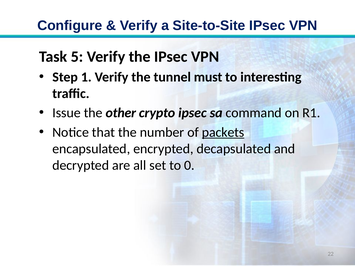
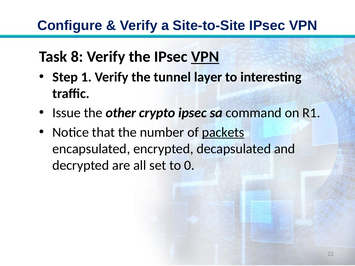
5: 5 -> 8
VPN at (205, 57) underline: none -> present
must: must -> layer
